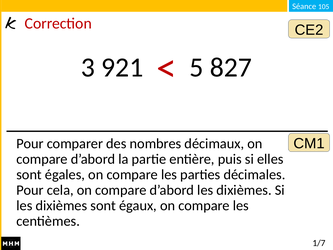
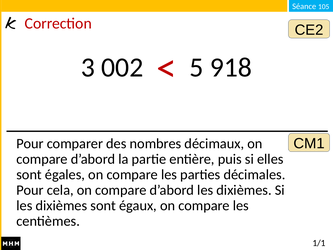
921: 921 -> 002
827: 827 -> 918
1/7: 1/7 -> 1/1
